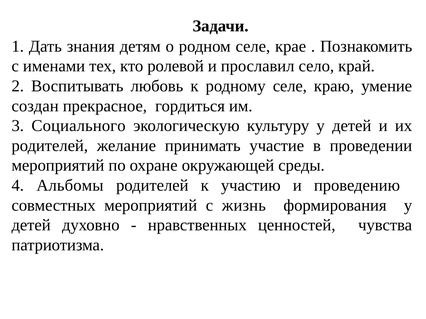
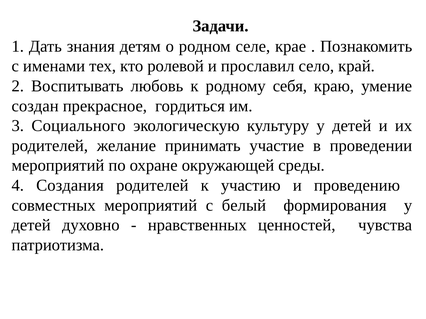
родному селе: селе -> себя
Альбомы: Альбомы -> Создания
жизнь: жизнь -> белый
